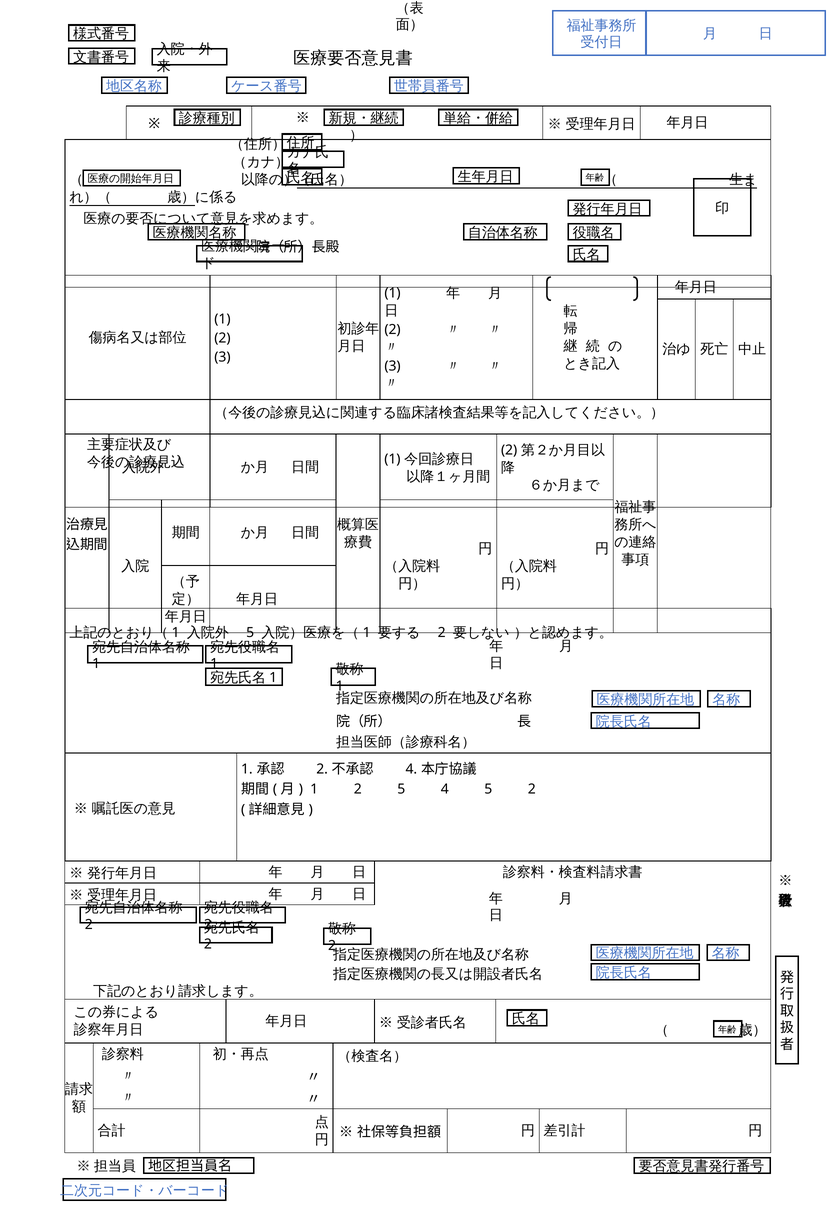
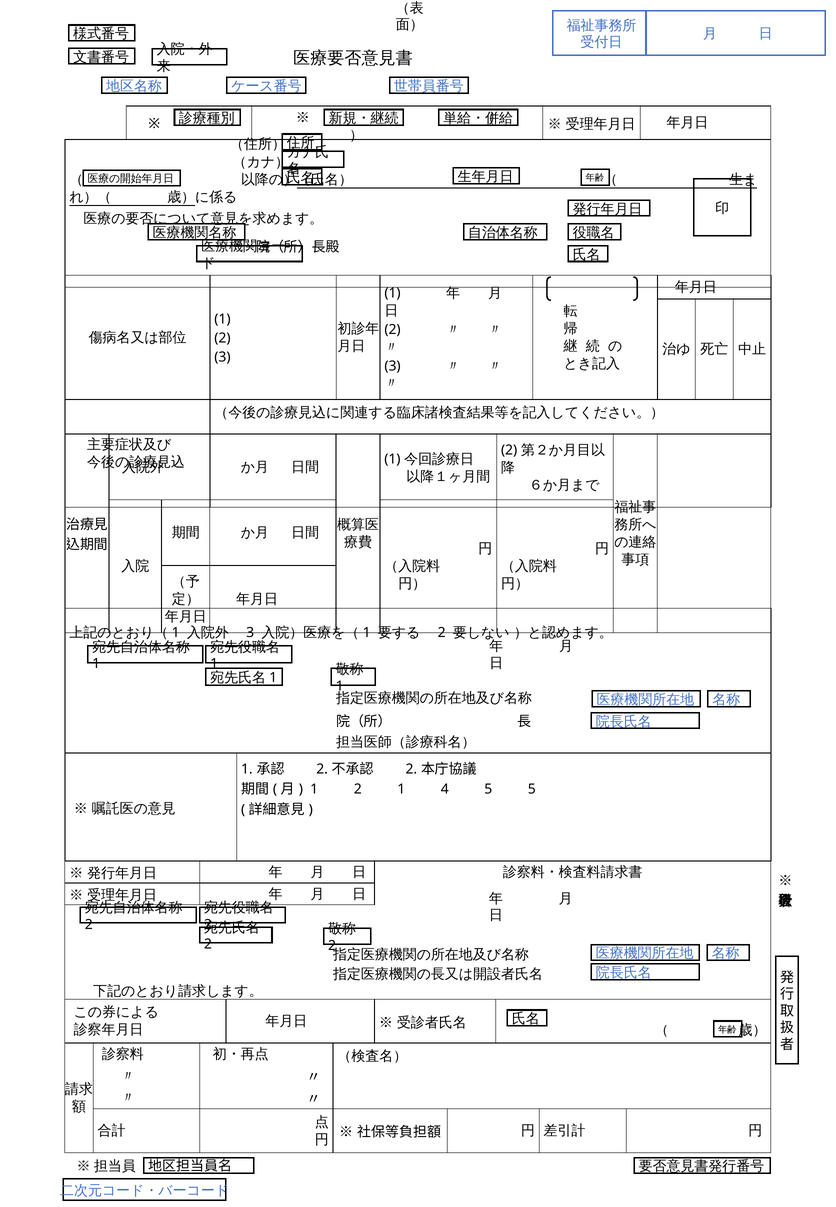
5 at (250, 633): 5 -> 3
4 at (411, 769): 4 -> 2
2 5: 5 -> 1
5 2: 2 -> 5
